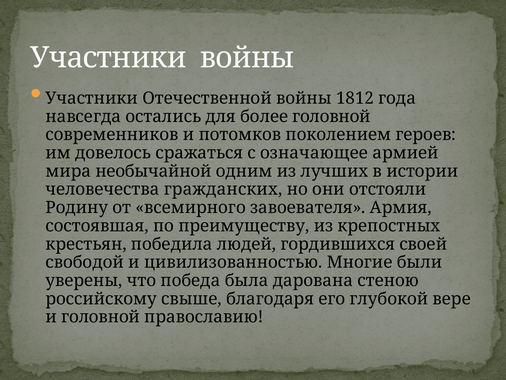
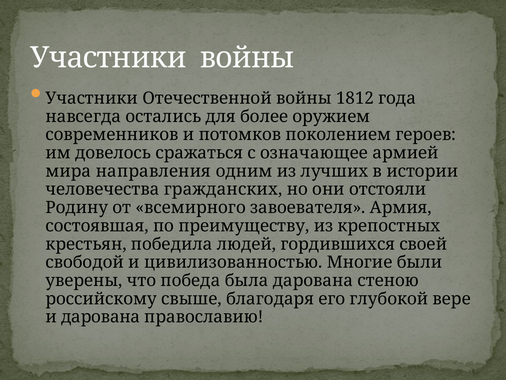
более головной: головной -> оружием
необычайной: необычайной -> направления
и головной: головной -> дарована
